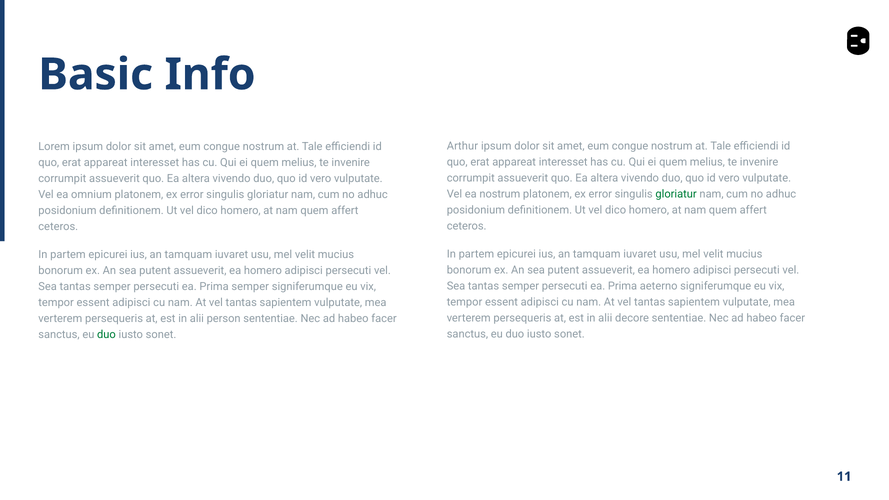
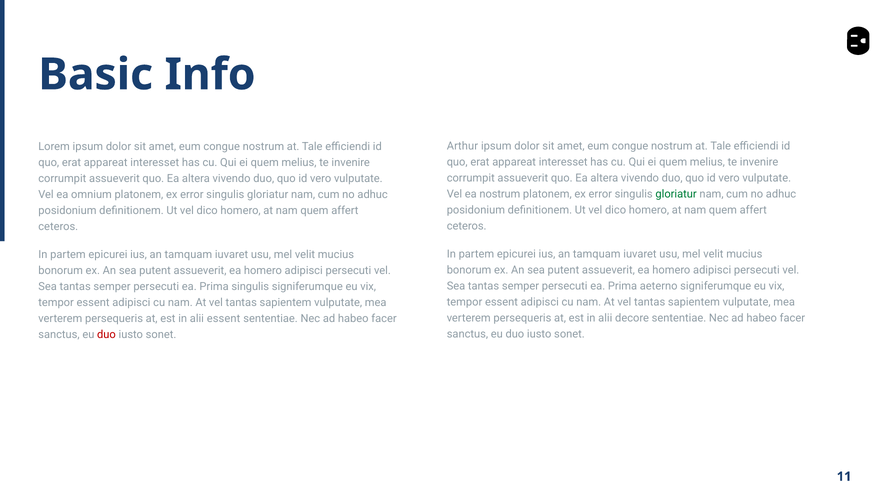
Prima semper: semper -> singulis
alii person: person -> essent
duo at (106, 334) colour: green -> red
